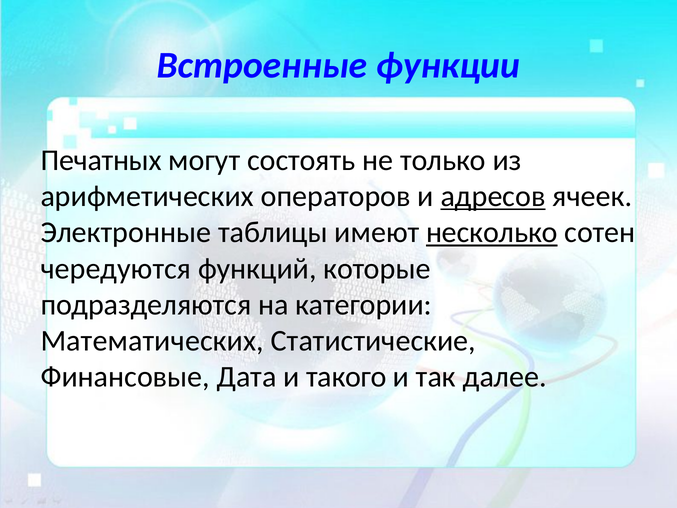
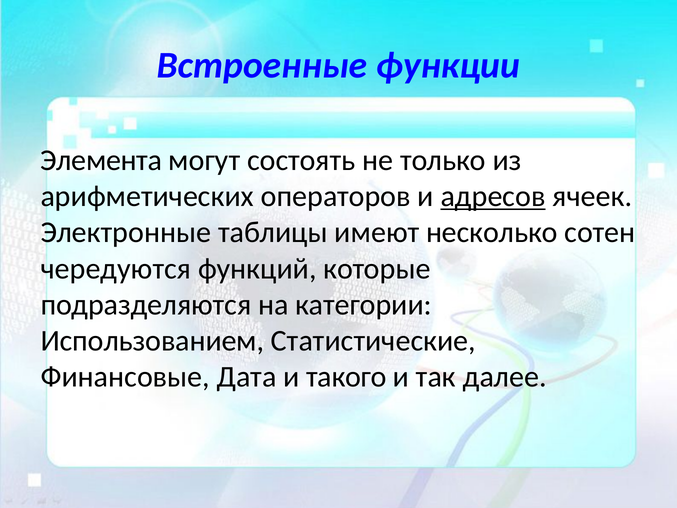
Печатных: Печатных -> Элемента
несколько underline: present -> none
Математических: Математических -> Использованием
